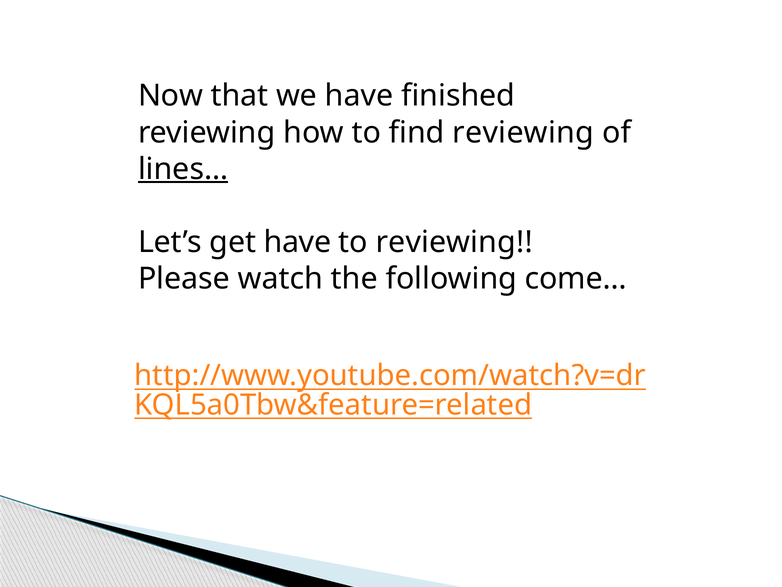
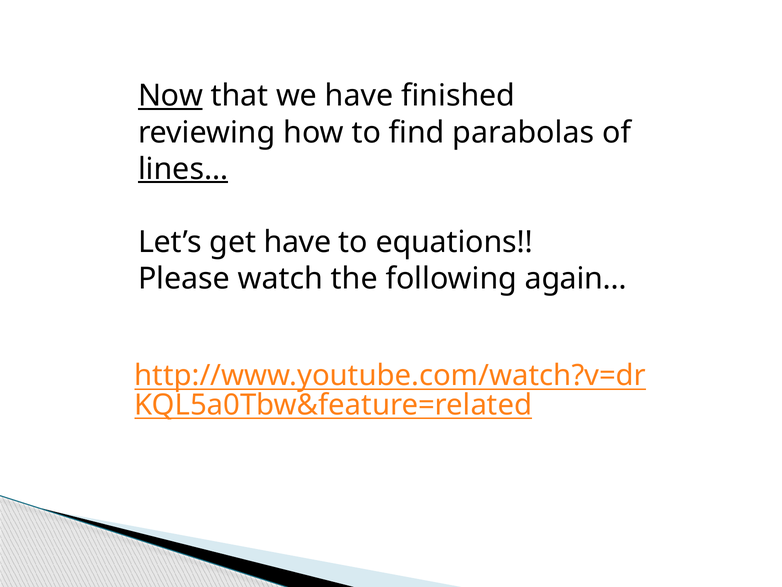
Now underline: none -> present
find reviewing: reviewing -> parabolas
to reviewing: reviewing -> equations
come…: come… -> again…
